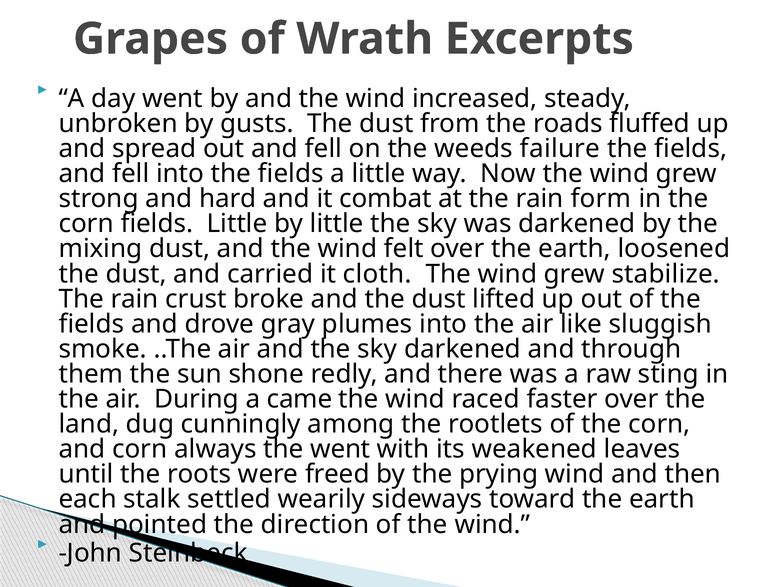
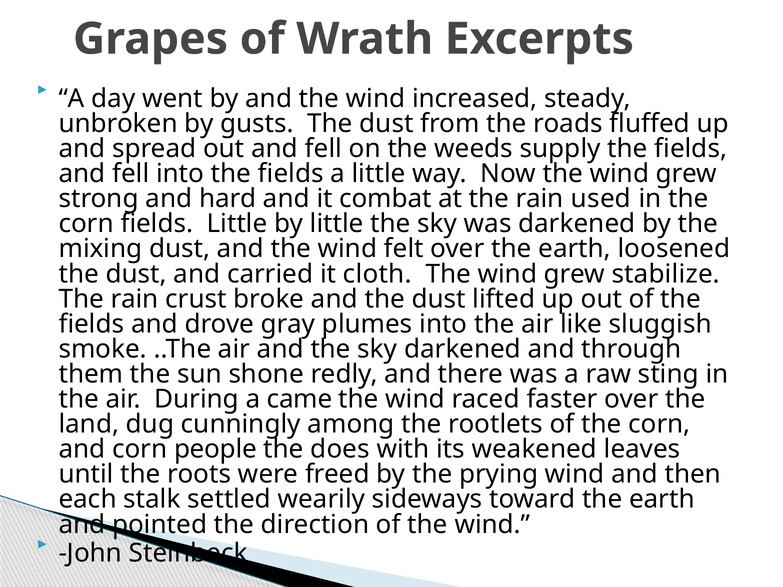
failure: failure -> supply
form: form -> used
always: always -> people
the went: went -> does
